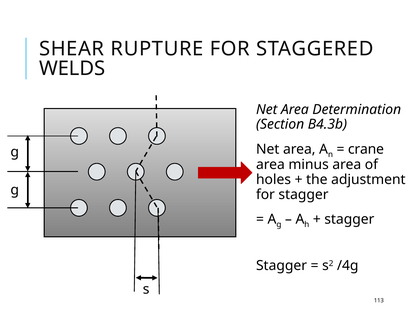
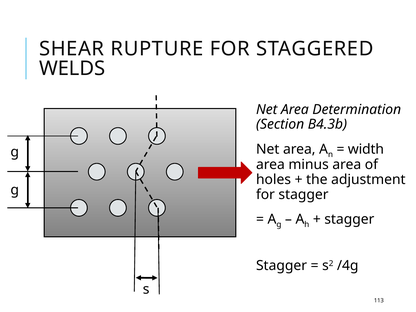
crane: crane -> width
